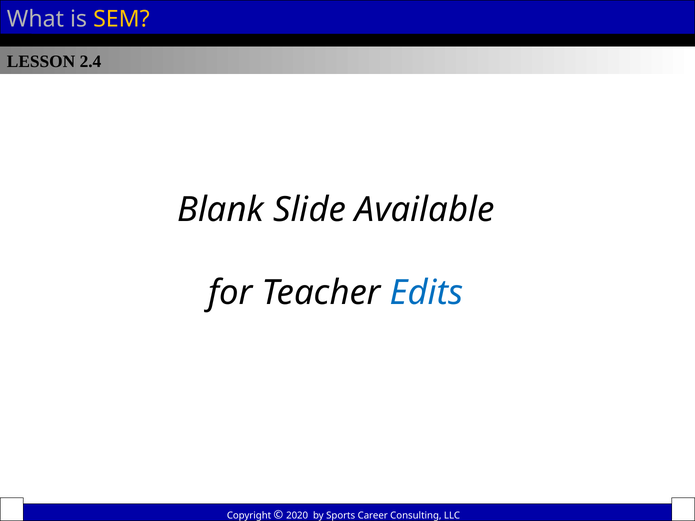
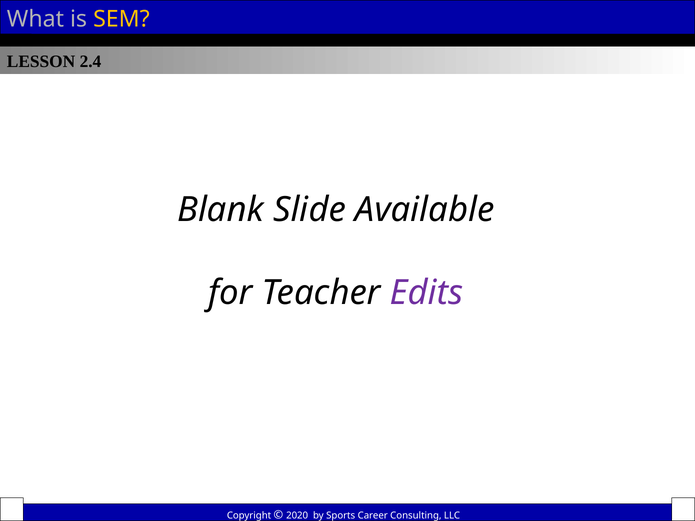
Edits colour: blue -> purple
